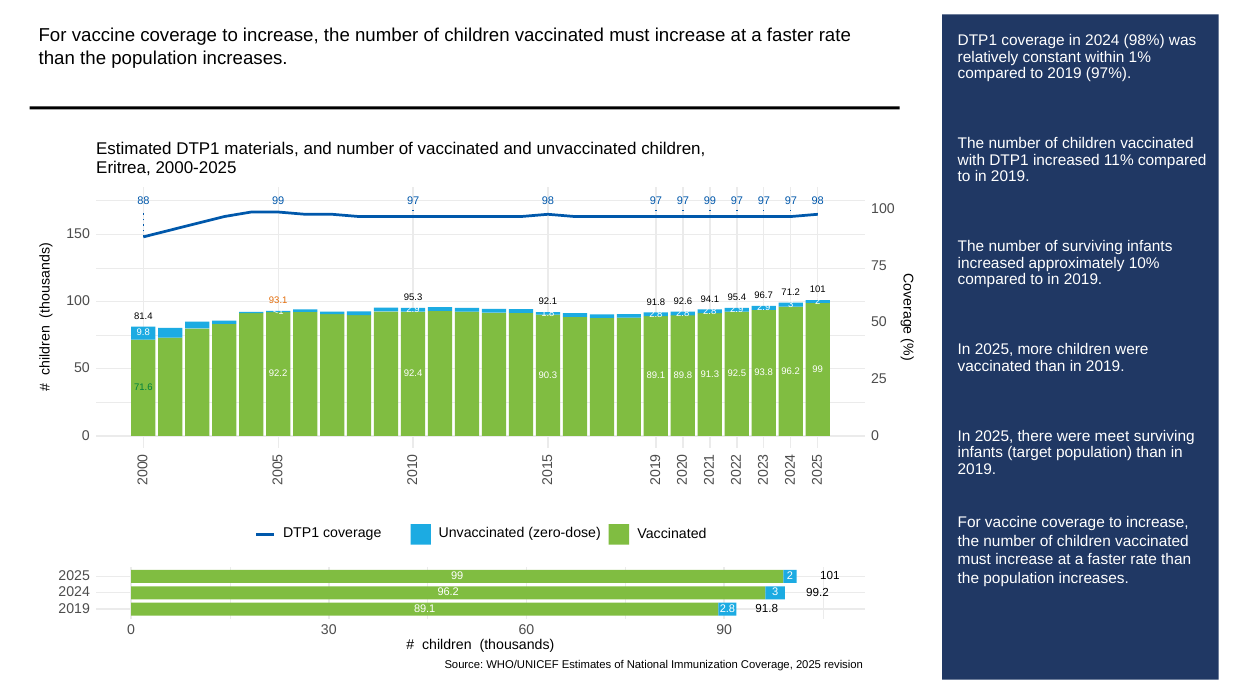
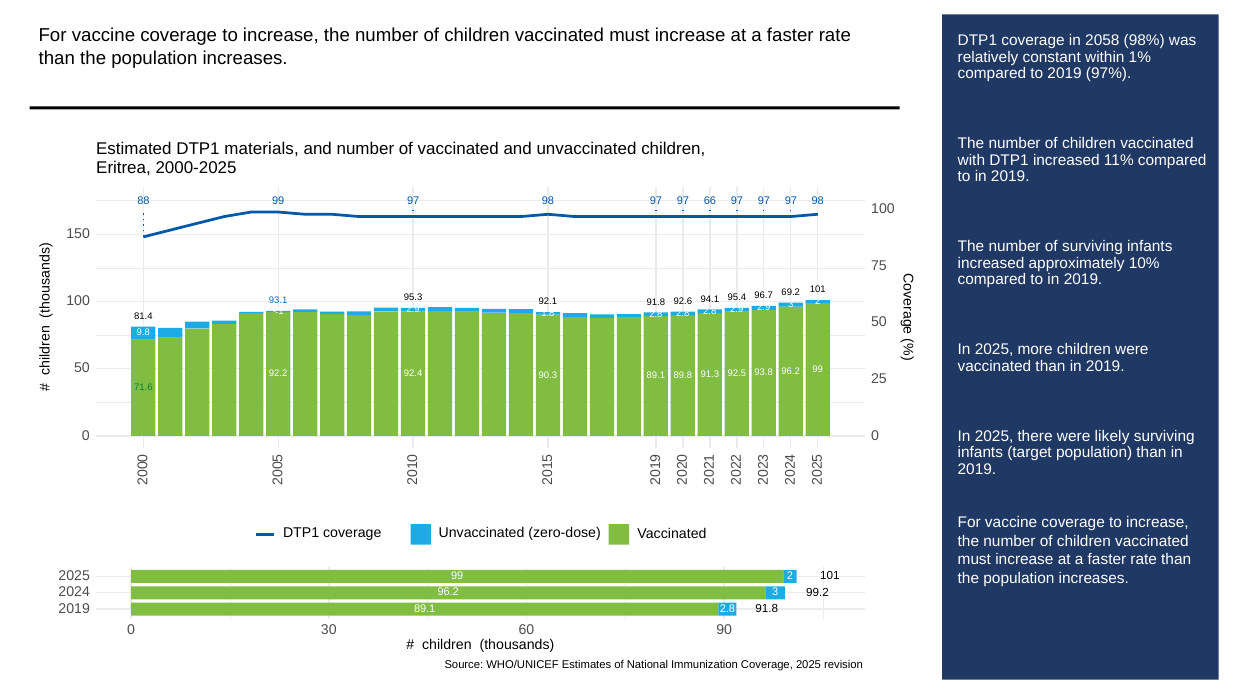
in 2024: 2024 -> 2058
97 99: 99 -> 66
93.1 colour: orange -> blue
71.2: 71.2 -> 69.2
meet: meet -> likely
